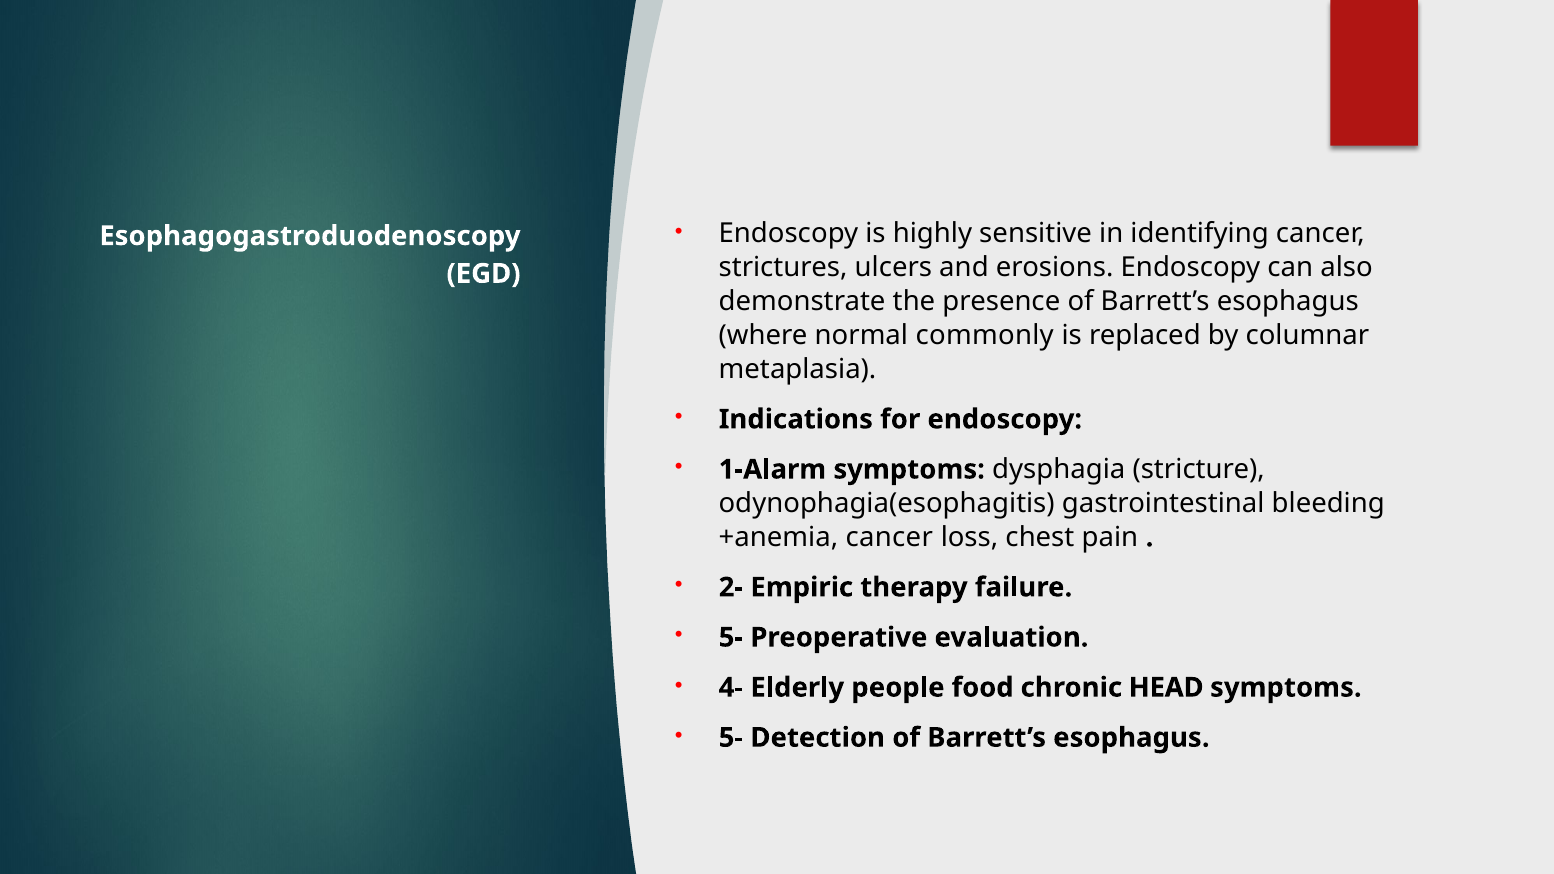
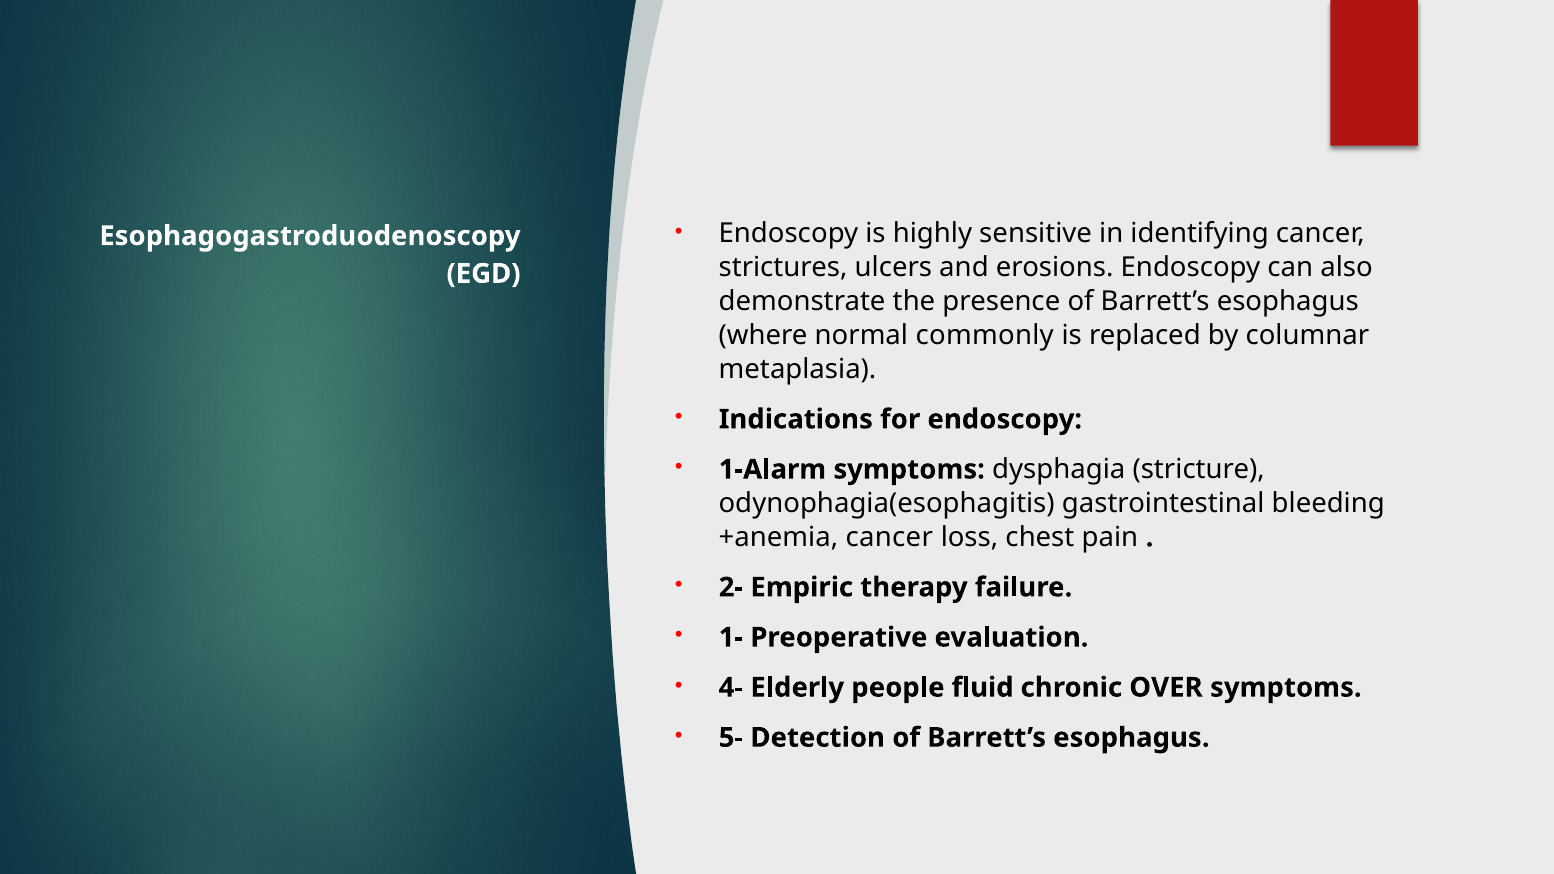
5- at (731, 638): 5- -> 1-
food: food -> fluid
HEAD: HEAD -> OVER
